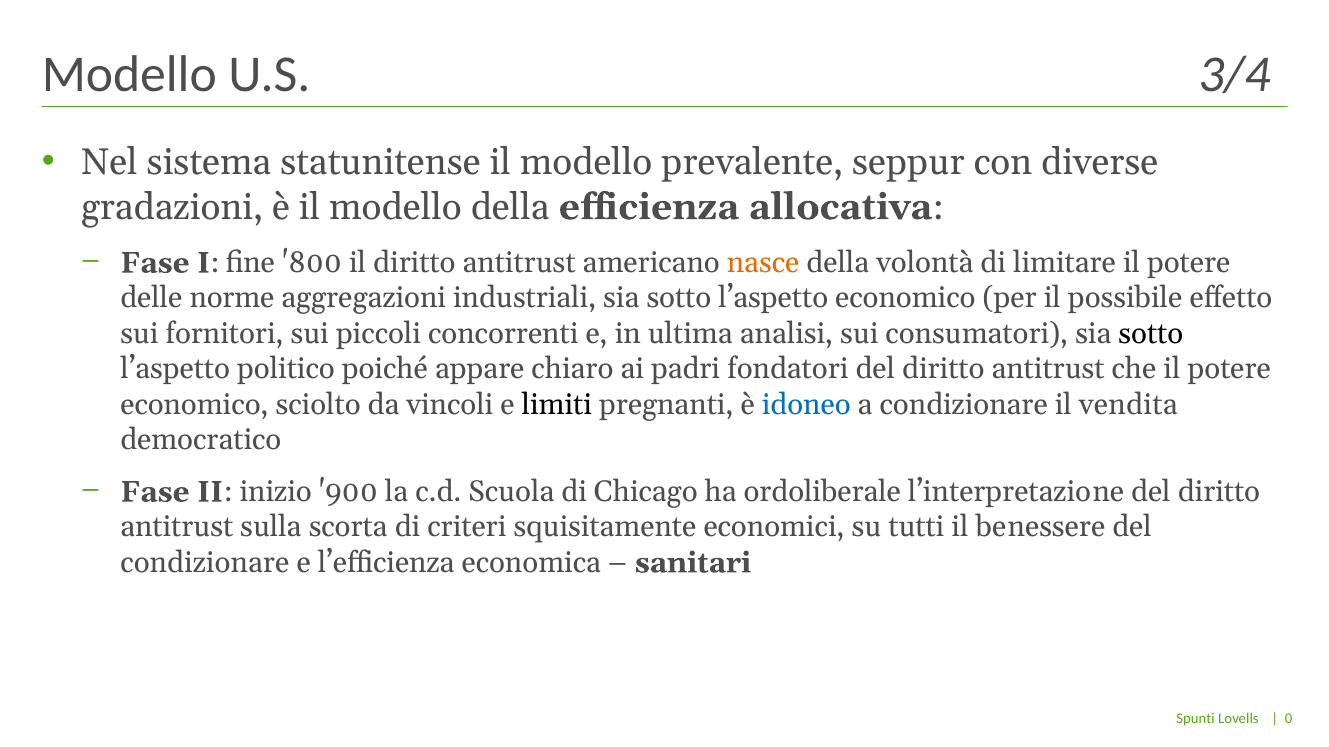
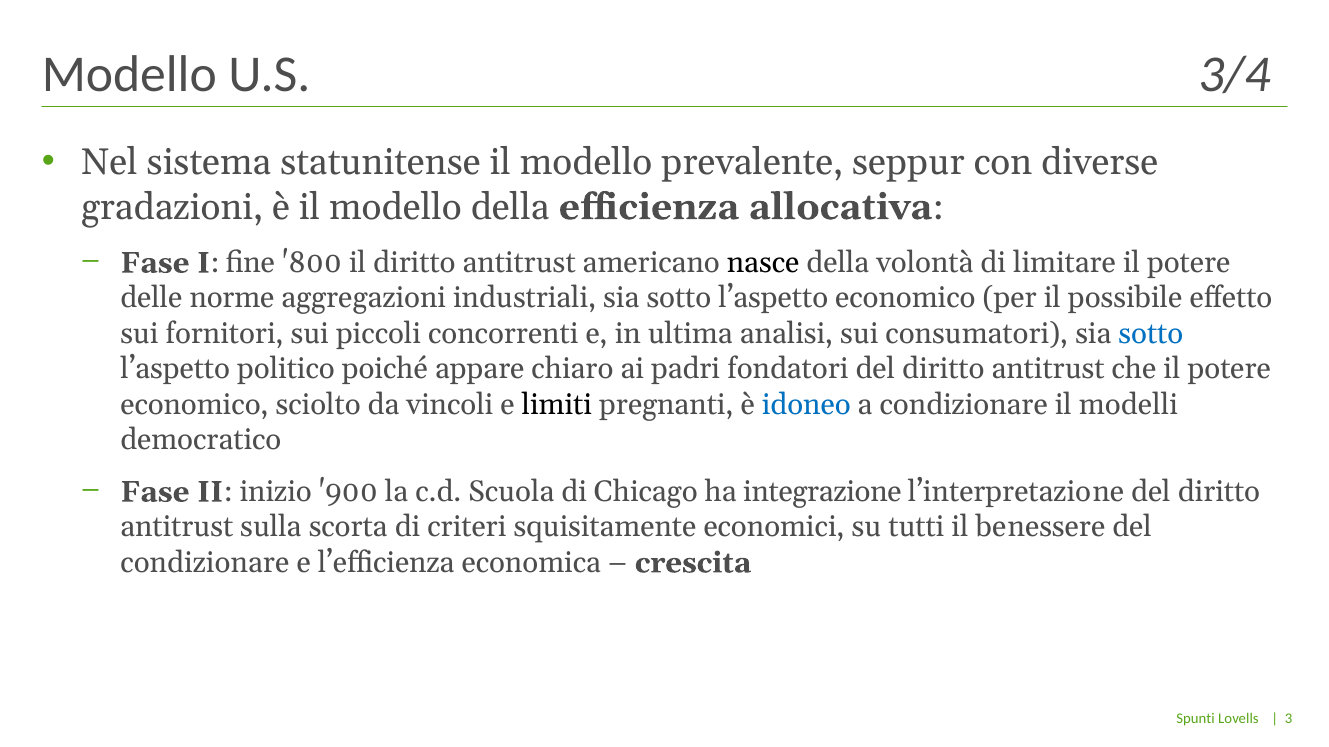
nasce colour: orange -> black
sotto at (1151, 334) colour: black -> blue
vendita: vendita -> modelli
ordoliberale: ordoliberale -> integrazione
sanitari: sanitari -> crescita
0: 0 -> 3
